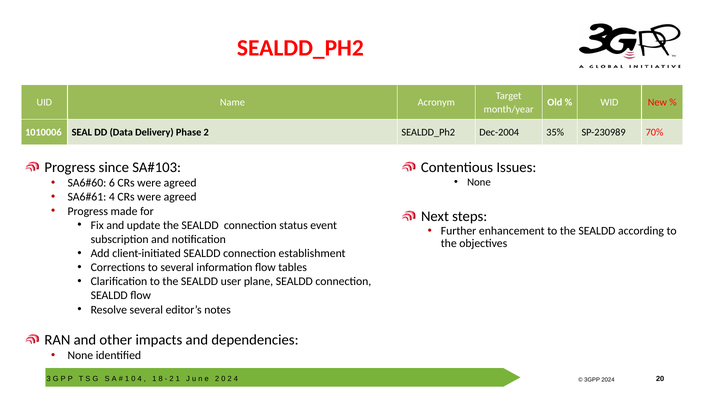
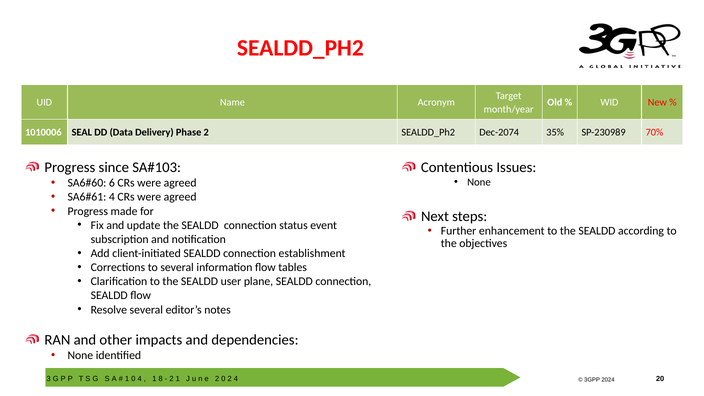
Dec-2004: Dec-2004 -> Dec-2074
